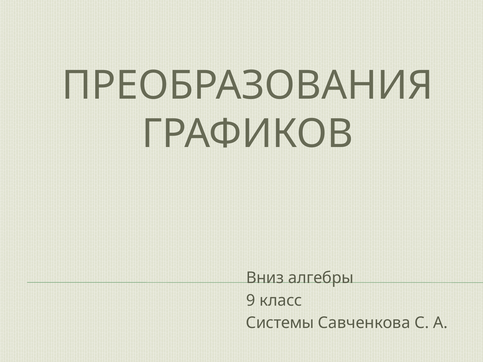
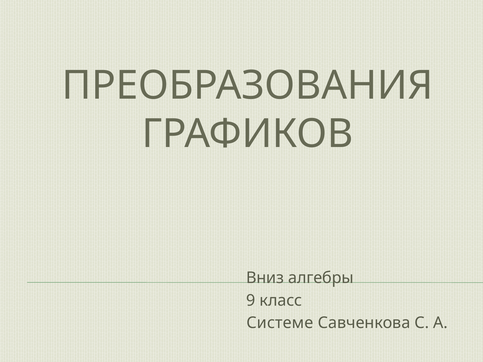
Системы: Системы -> Системе
